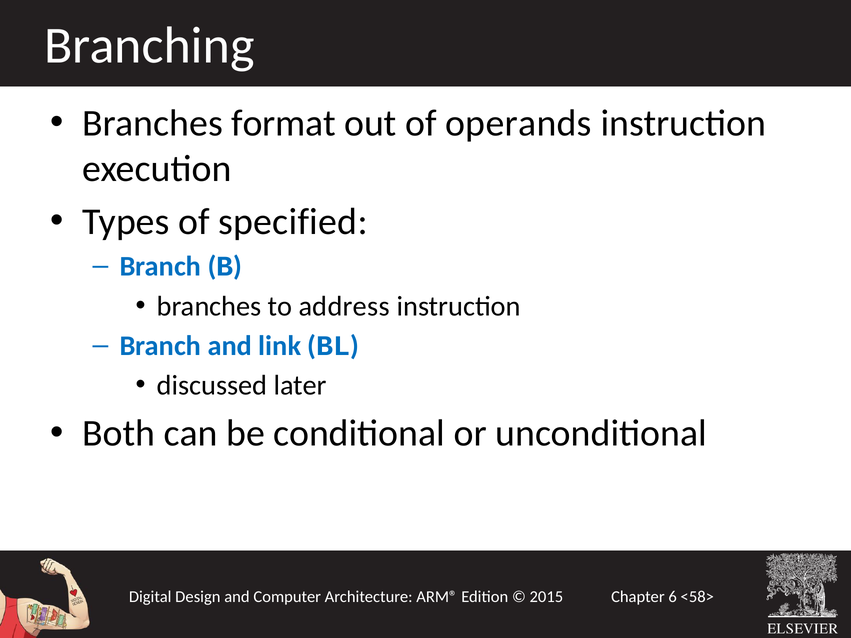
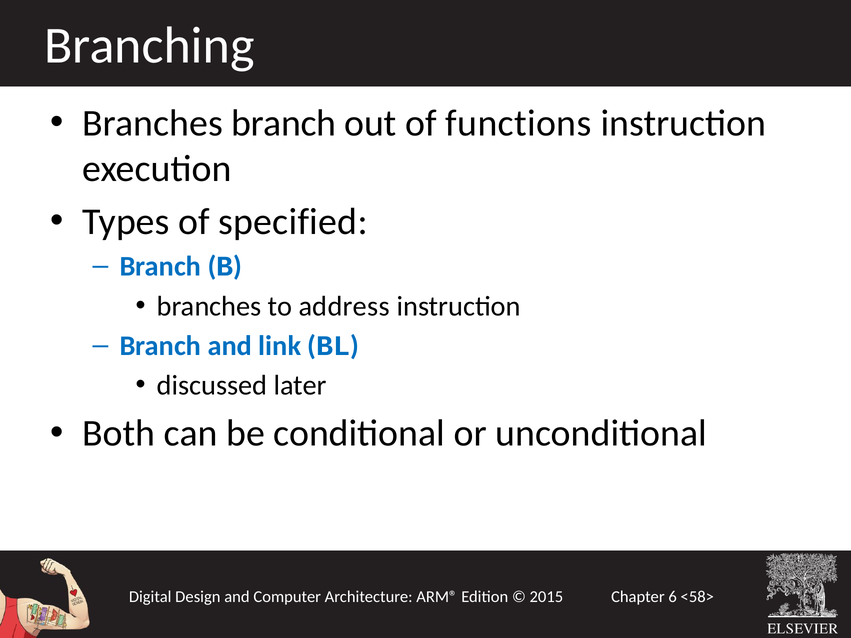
Branches format: format -> branch
operands: operands -> functions
